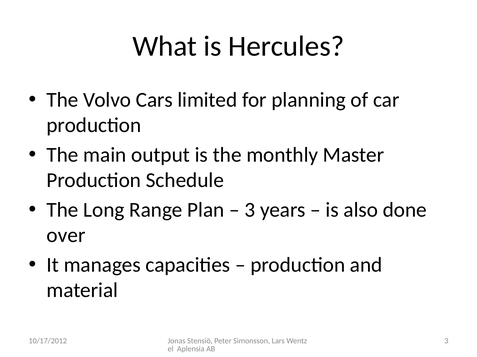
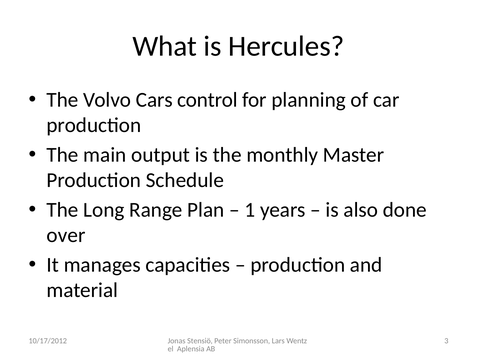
limited: limited -> control
3 at (250, 210): 3 -> 1
